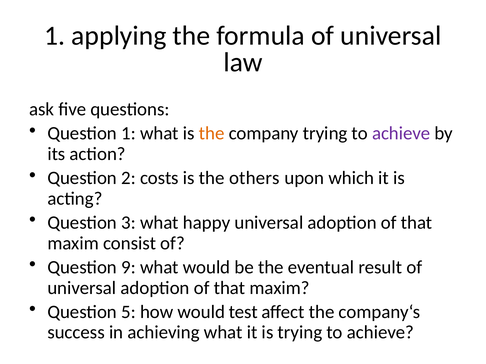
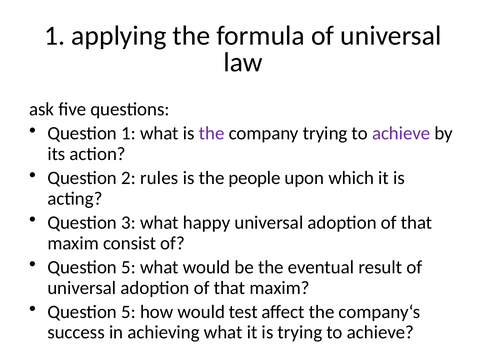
the at (212, 134) colour: orange -> purple
costs: costs -> rules
others: others -> people
9 at (128, 268): 9 -> 5
